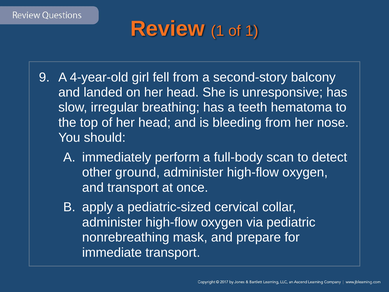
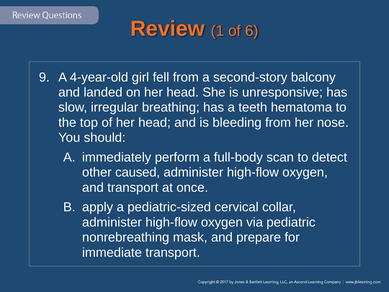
of 1: 1 -> 6
ground: ground -> caused
